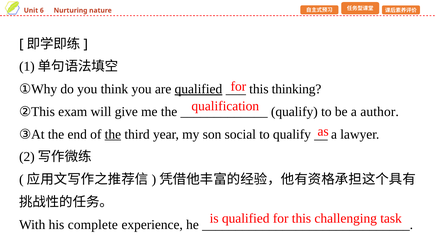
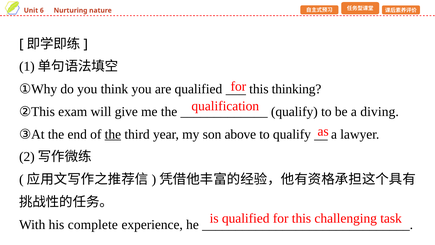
qualified at (198, 89) underline: present -> none
author: author -> diving
social: social -> above
